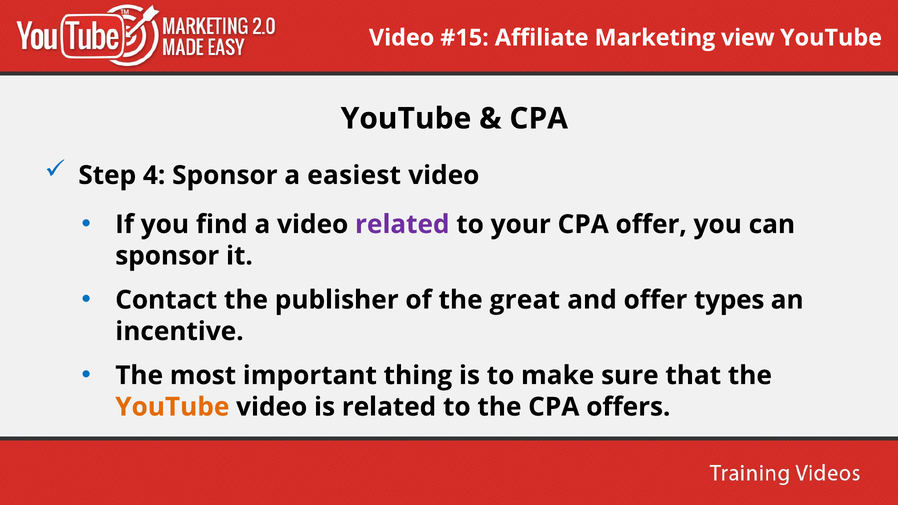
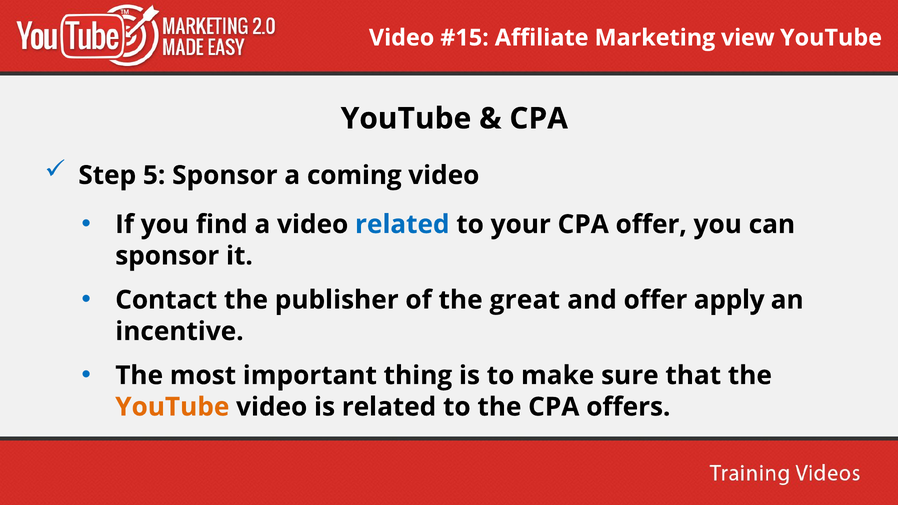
4: 4 -> 5
easiest: easiest -> coming
related at (402, 224) colour: purple -> blue
types: types -> apply
